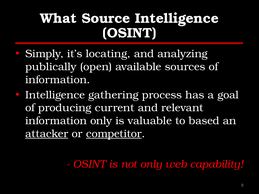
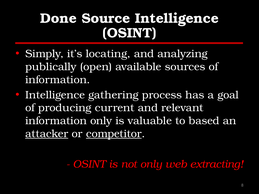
What: What -> Done
capability: capability -> extracting
